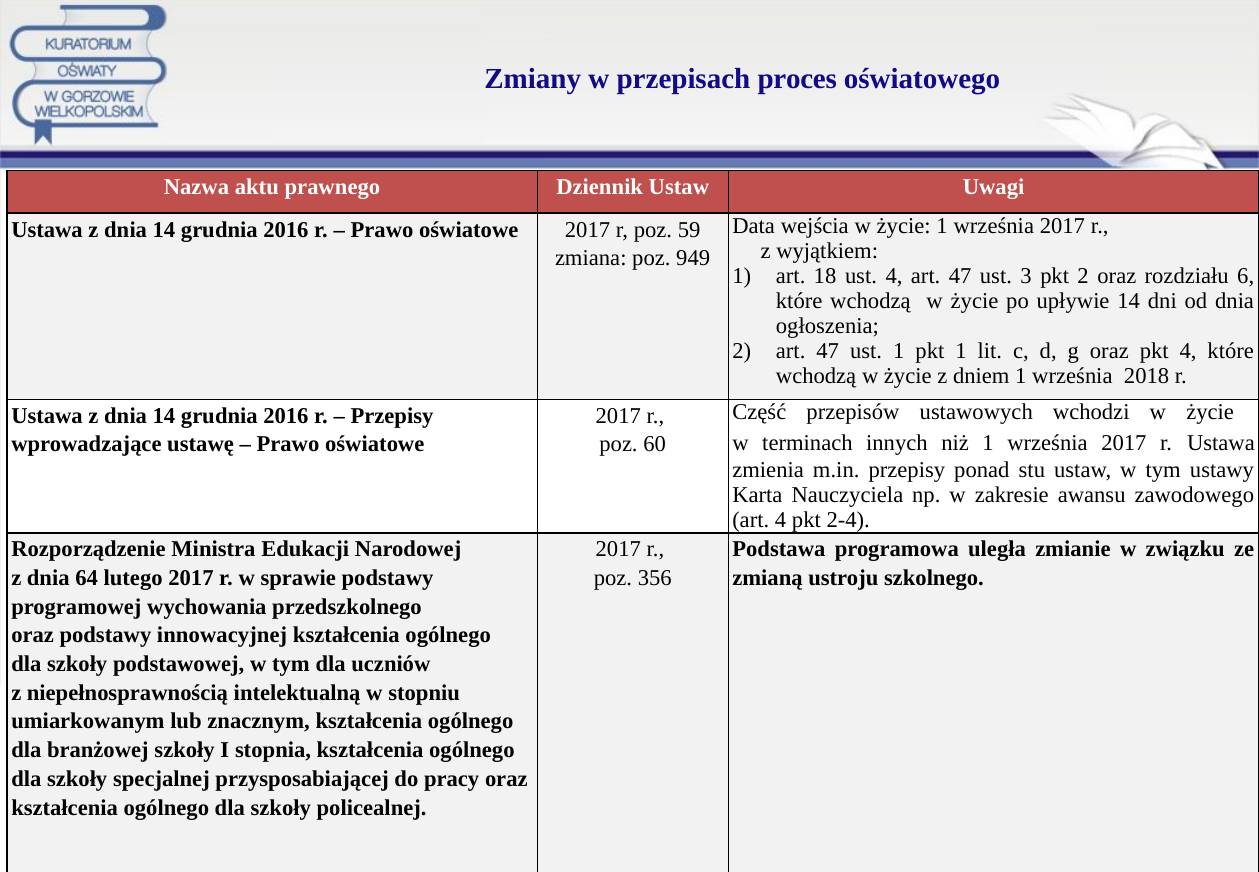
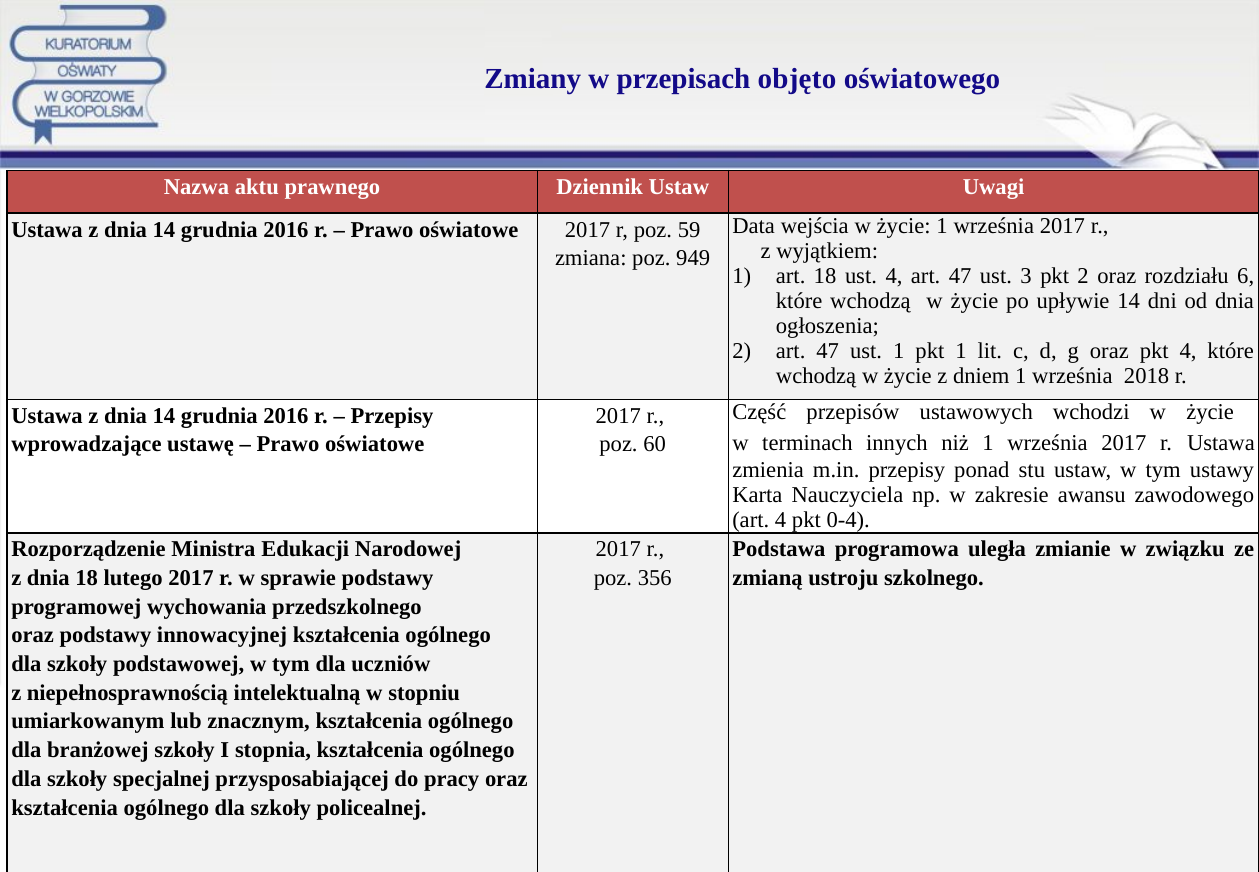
proces: proces -> objęto
2-4: 2-4 -> 0-4
dnia 64: 64 -> 18
